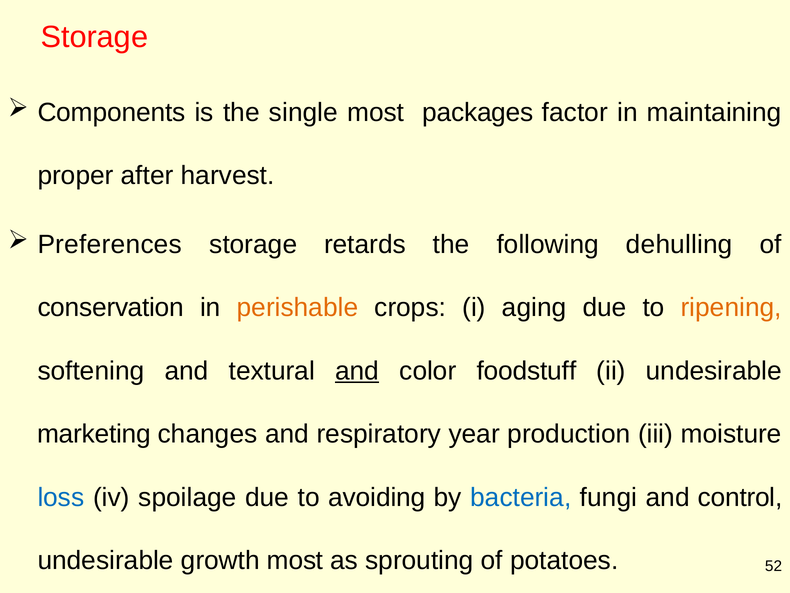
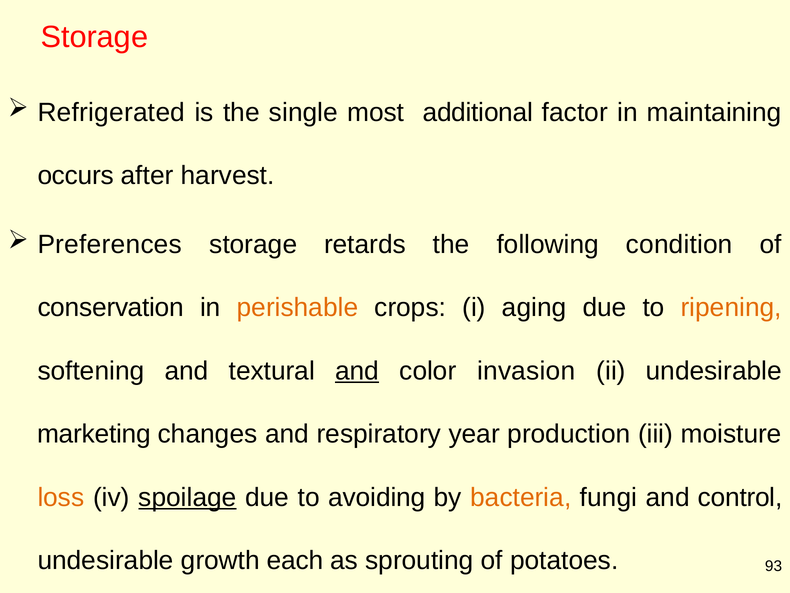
Components: Components -> Refrigerated
packages: packages -> additional
proper: proper -> occurs
dehulling: dehulling -> condition
foodstuff: foodstuff -> invasion
loss colour: blue -> orange
spoilage underline: none -> present
bacteria colour: blue -> orange
growth most: most -> each
52: 52 -> 93
